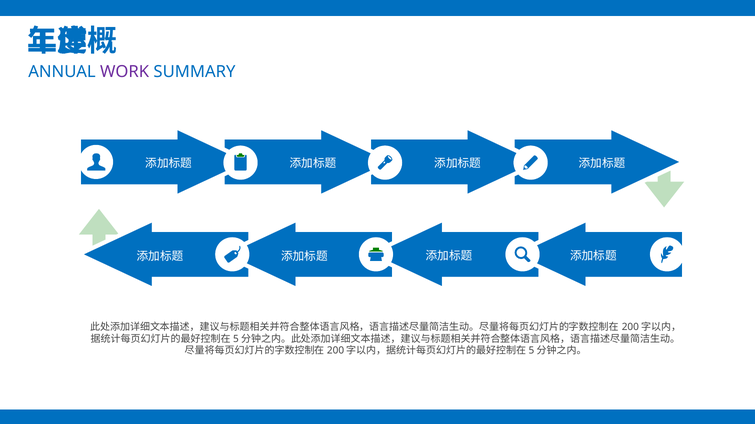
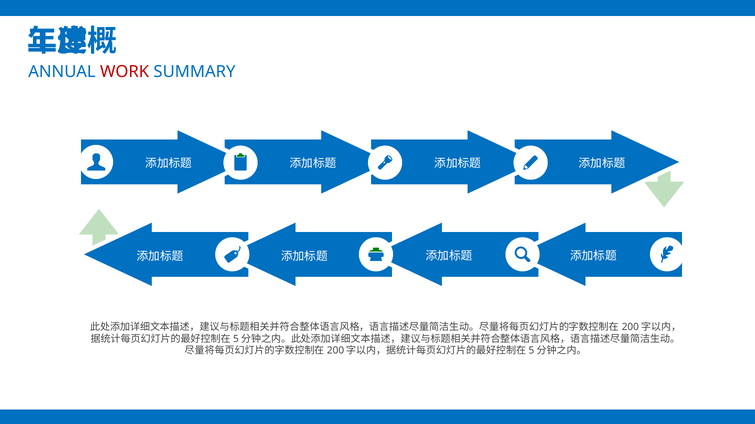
WORK colour: purple -> red
